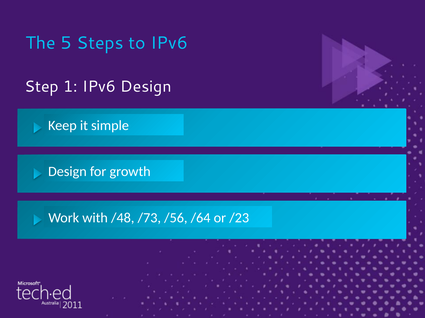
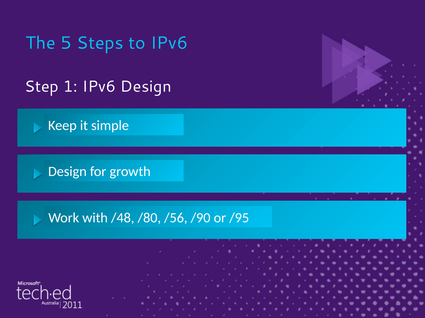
/73: /73 -> /80
/64: /64 -> /90
/23: /23 -> /95
